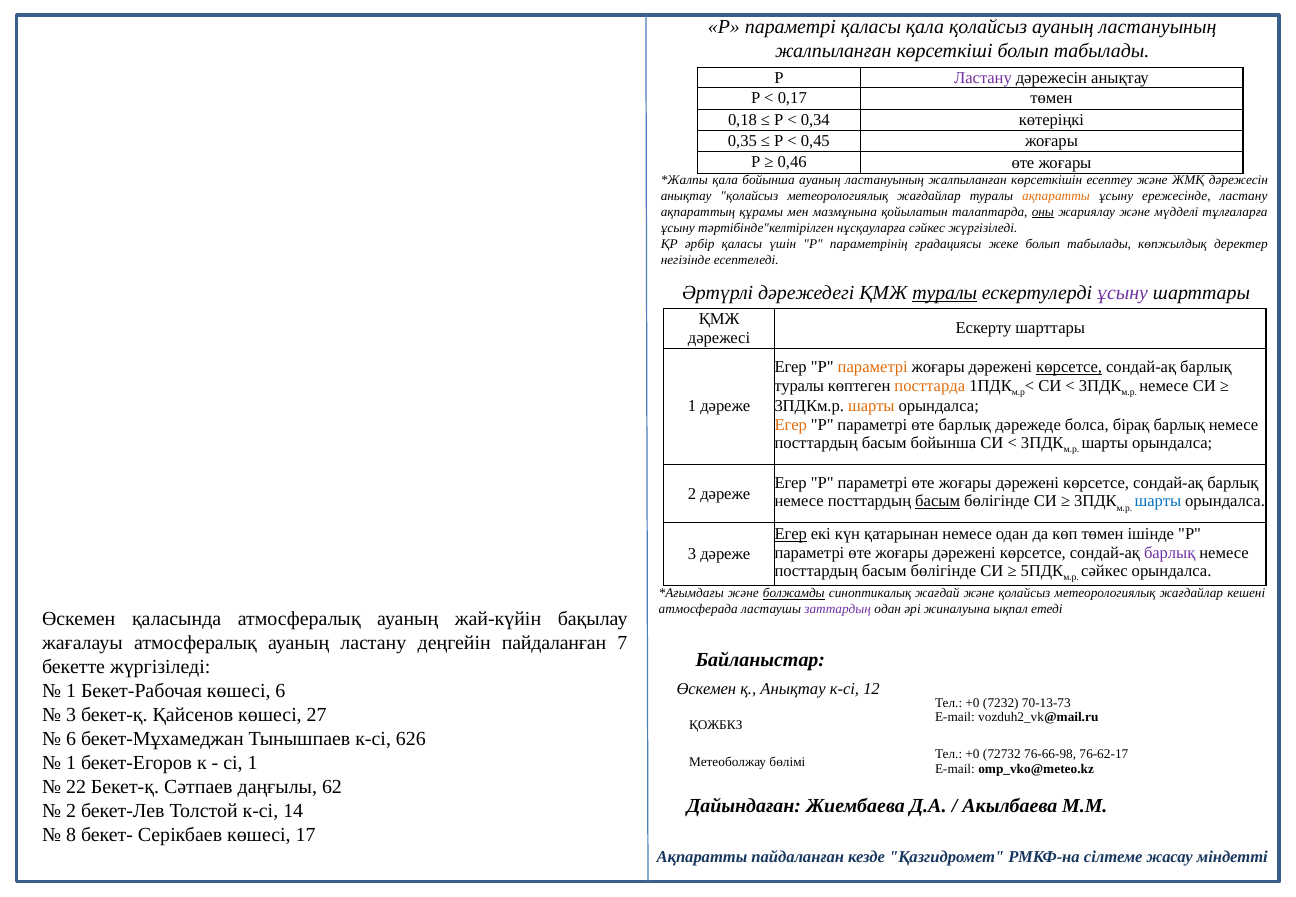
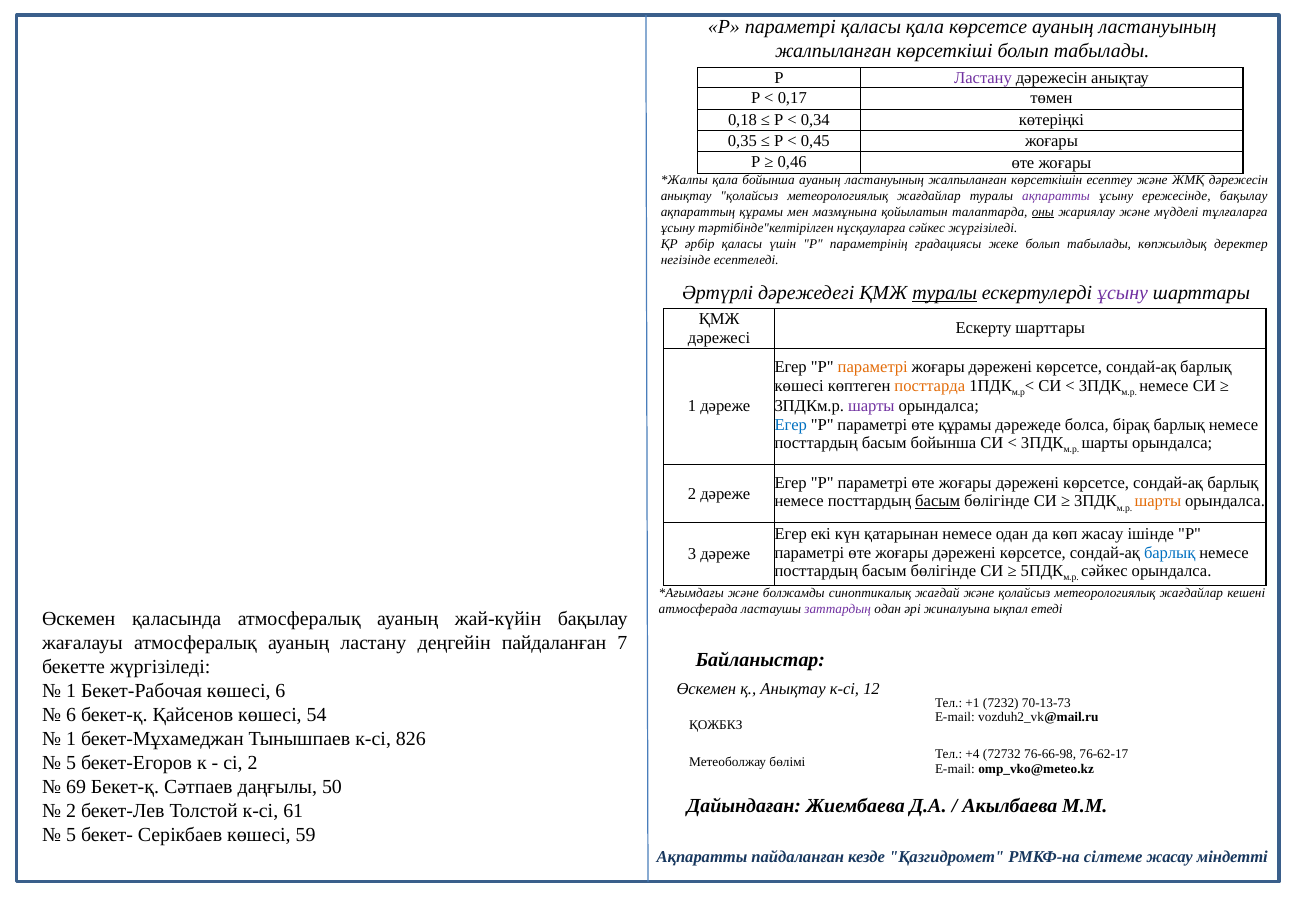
қала қолайсыз: қолайсыз -> көрсетсе
ақпаратты at (1056, 196) colour: orange -> purple
ережесінде ластану: ластану -> бақылау
көрсетсе at (1069, 367) underline: present -> none
туралы at (799, 386): туралы -> көшесі
шарты at (871, 407) colour: orange -> purple
Егер at (791, 425) colour: orange -> blue
өте барлық: барлық -> құрамы
шарты at (1158, 502) colour: blue -> orange
Егер at (791, 534) underline: present -> none
көп төмен: төмен -> жасау
барлық at (1170, 553) colour: purple -> blue
болжамды underline: present -> none
+0 at (973, 703): +0 -> +1
3 at (71, 715): 3 -> 6
27: 27 -> 54
6 at (71, 739): 6 -> 1
626: 626 -> 826
+0 at (973, 755): +0 -> +4
1 at (71, 763): 1 -> 5
сі 1: 1 -> 2
22: 22 -> 69
62: 62 -> 50
14: 14 -> 61
8 at (71, 835): 8 -> 5
17: 17 -> 59
